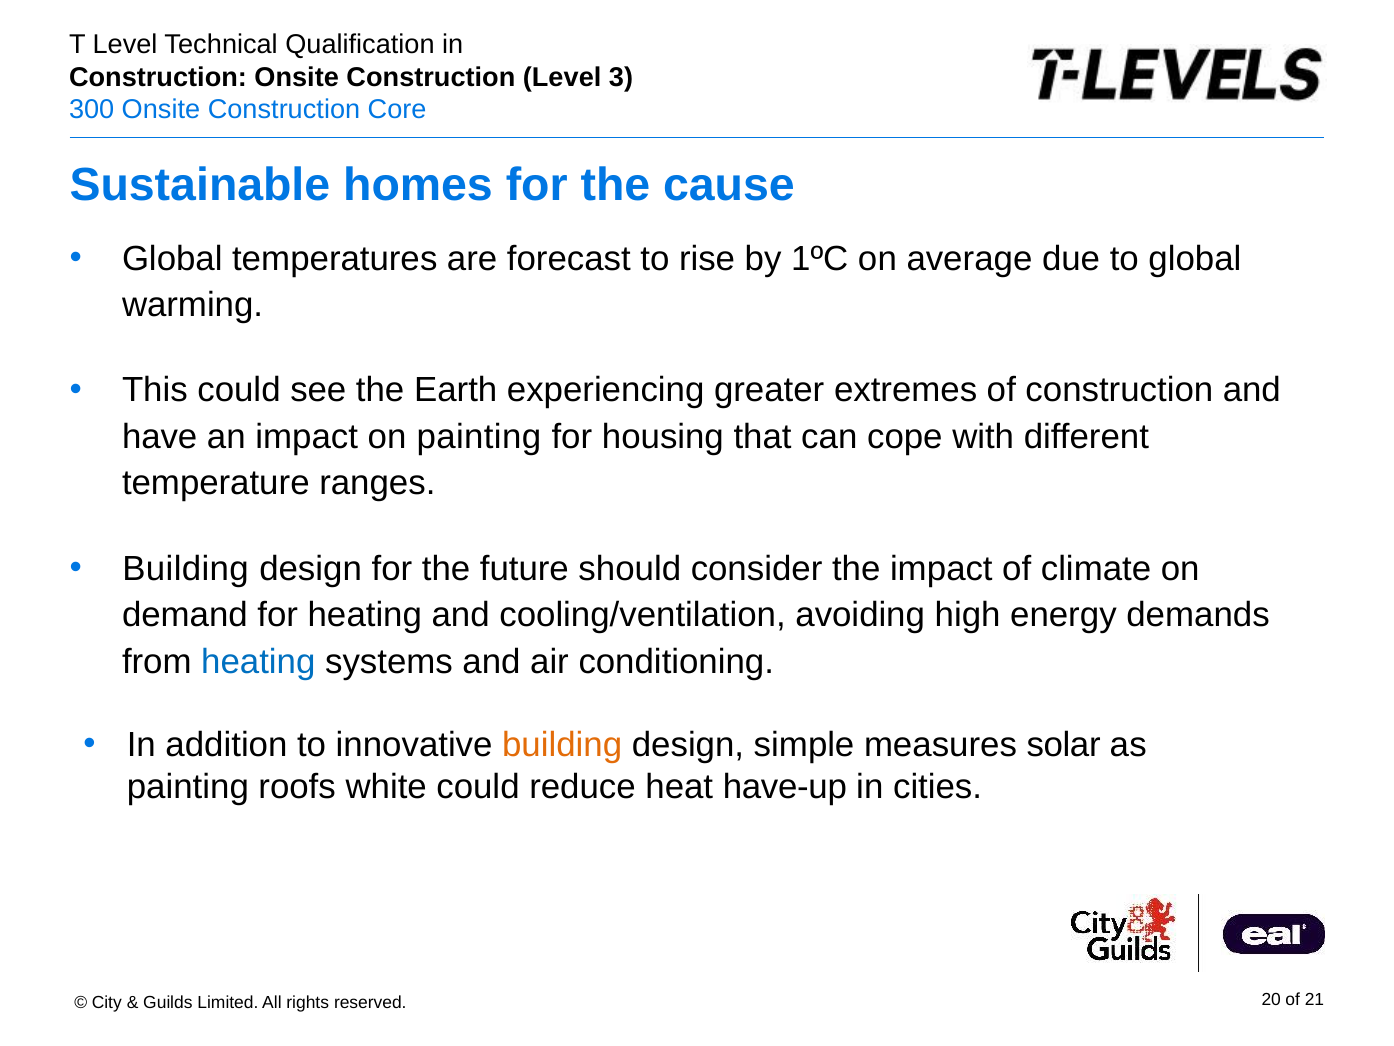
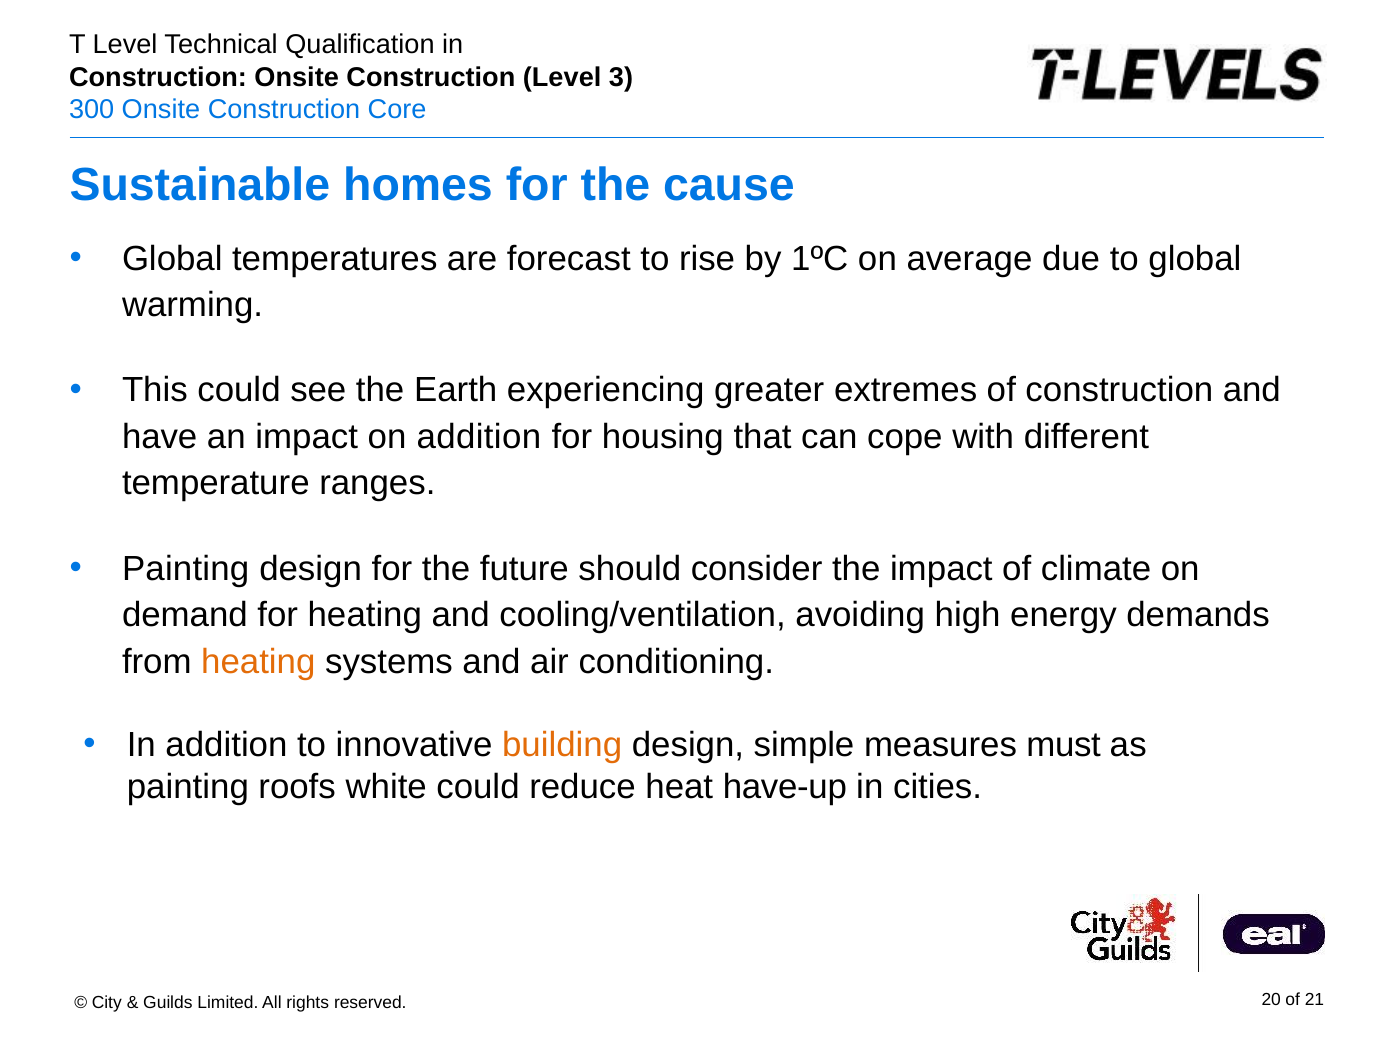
on painting: painting -> addition
Building at (186, 568): Building -> Painting
heating at (258, 661) colour: blue -> orange
solar: solar -> must
